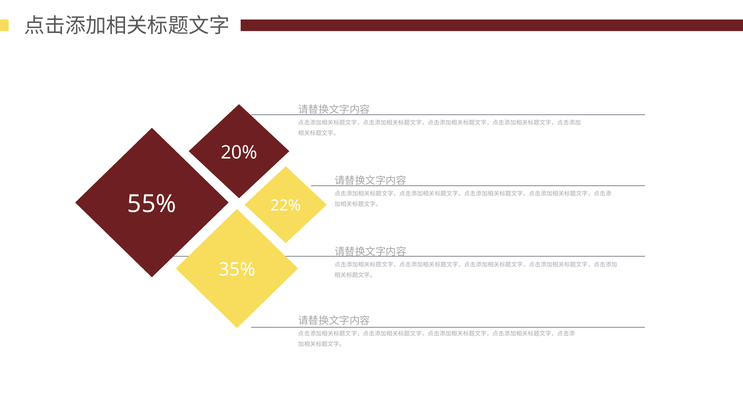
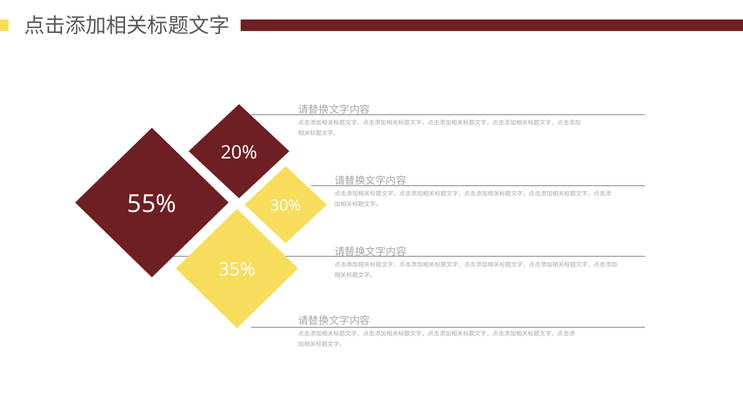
22%: 22% -> 30%
